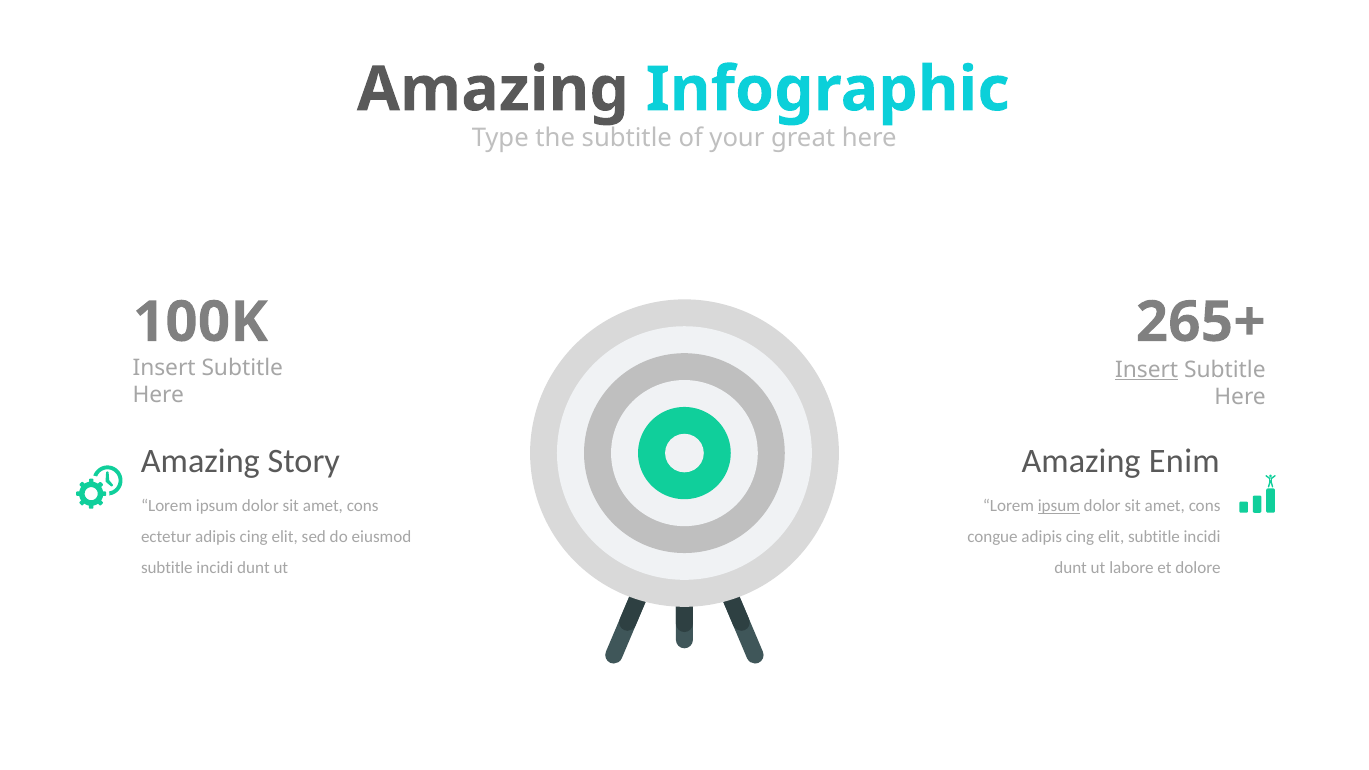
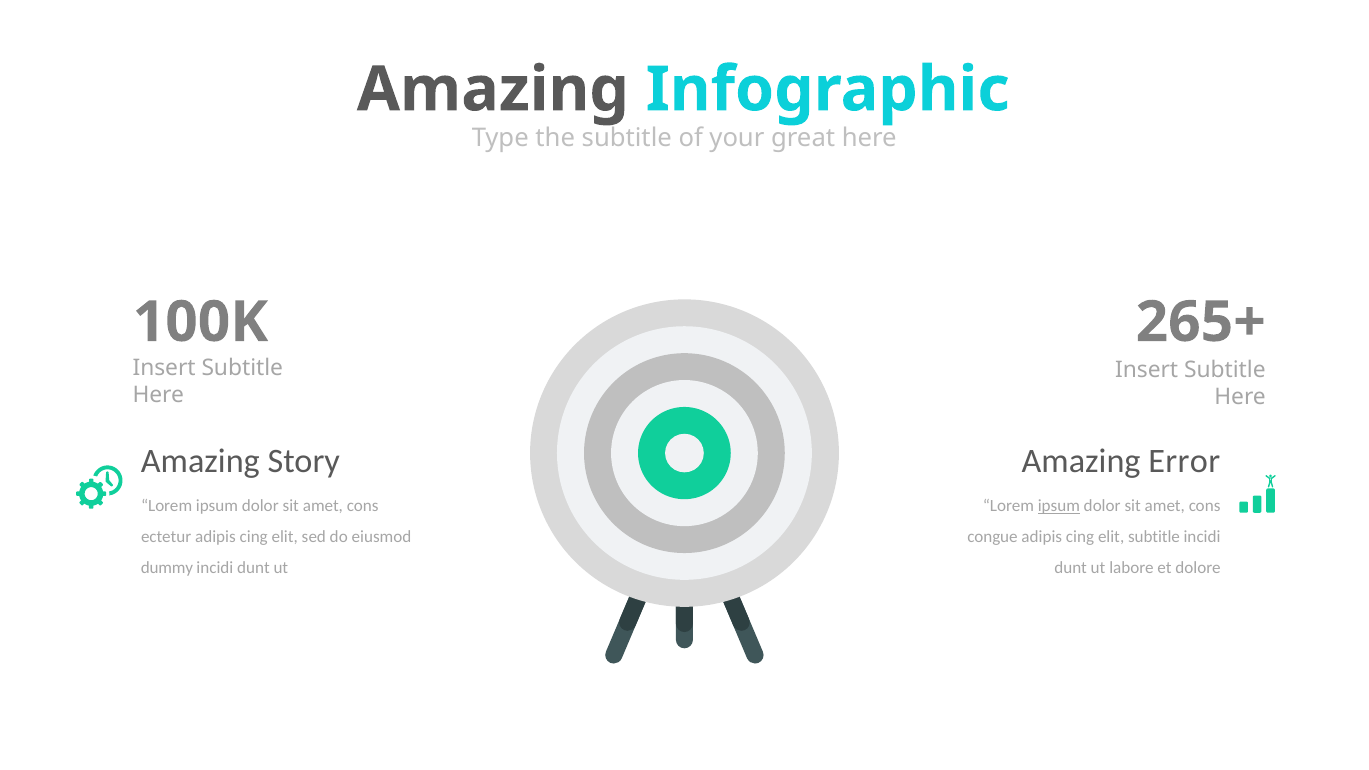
Insert at (1147, 370) underline: present -> none
Enim: Enim -> Error
subtitle at (167, 568): subtitle -> dummy
